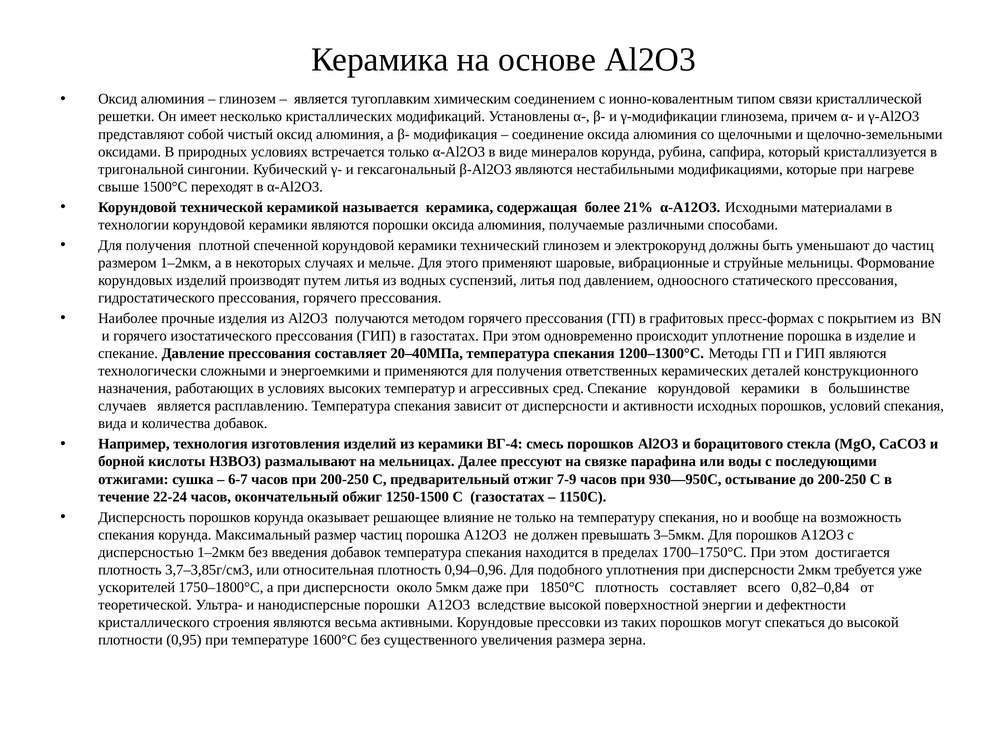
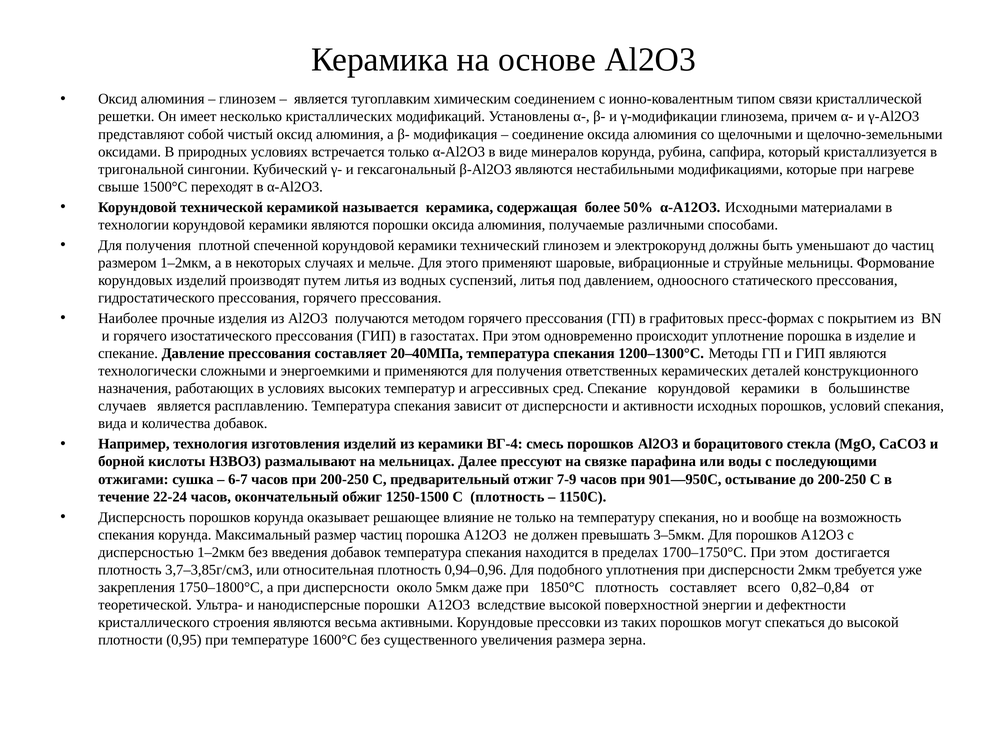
21%: 21% -> 50%
930—950С: 930—950С -> 901—950С
С газостатах: газостатах -> плотность
ускорителей: ускорителей -> закрепления
